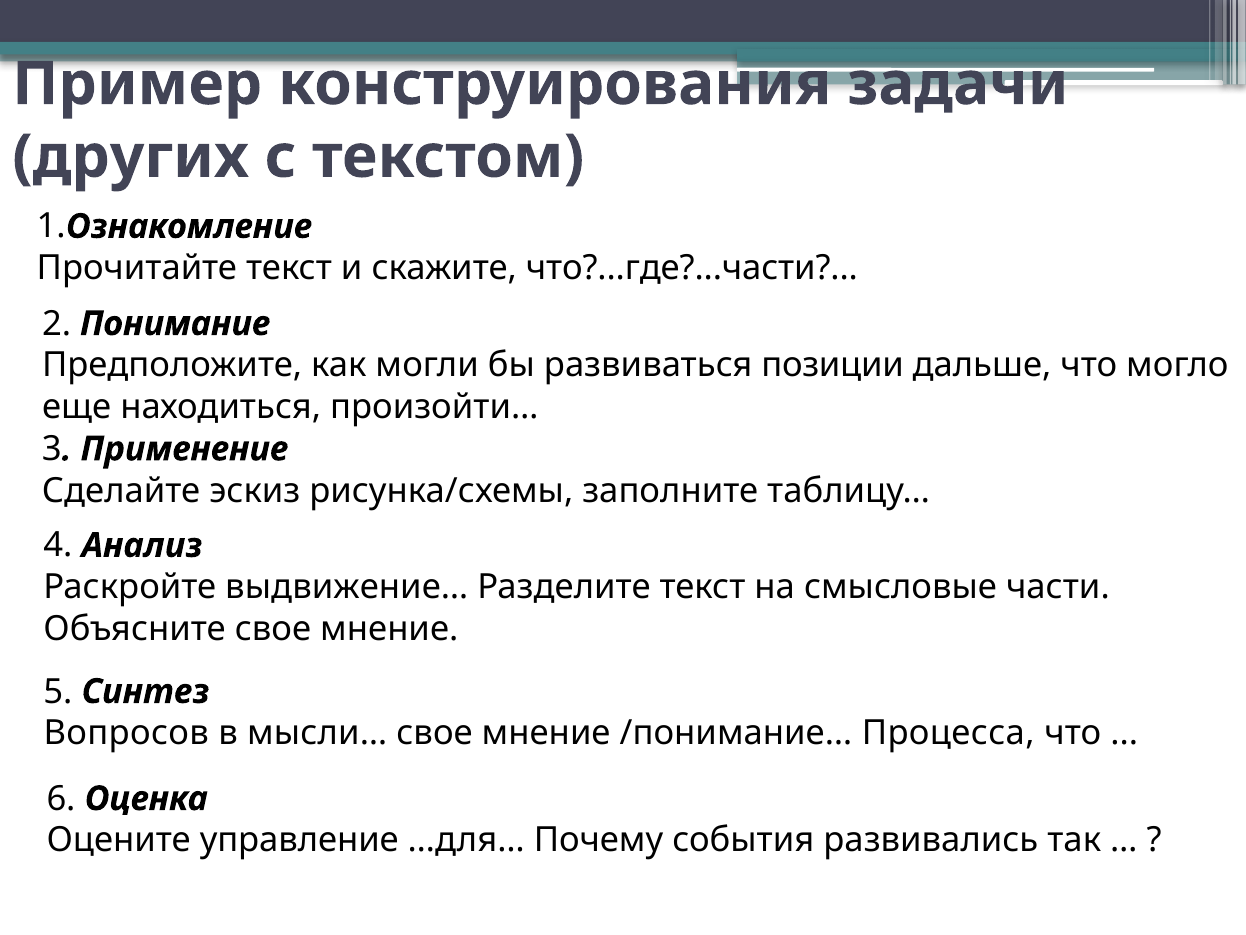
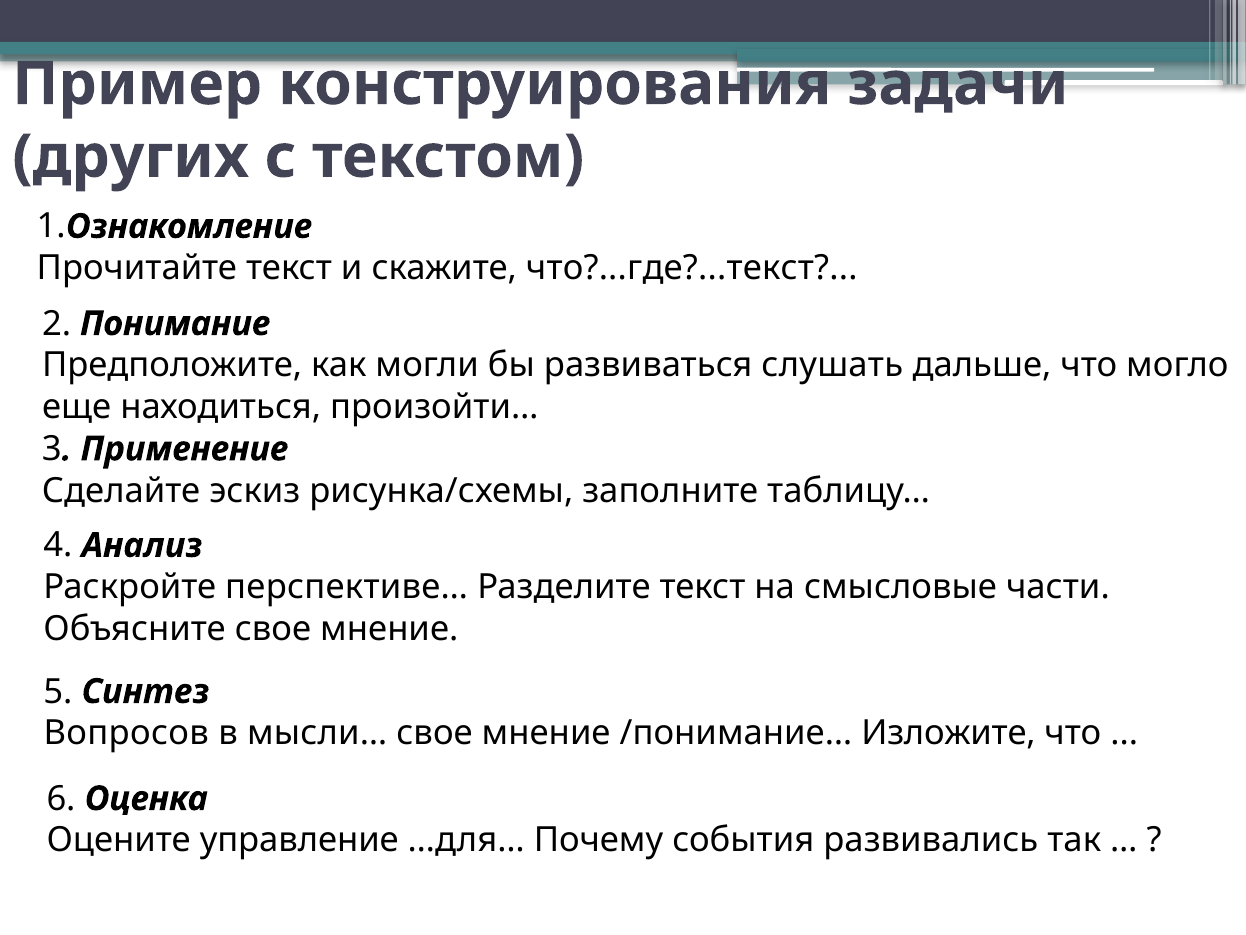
что?...где?...части: что?...где?...части -> что?...где?...текст
позиции: позиции -> слушать
выдвижение…: выдвижение… -> перспективе…
Процесса: Процесса -> Изложите
